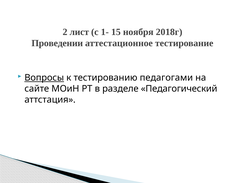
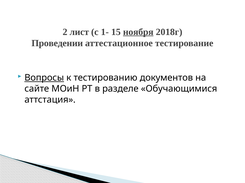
ноября underline: none -> present
педагогами: педагогами -> документов
Педагогический: Педагогический -> Обучающимися
